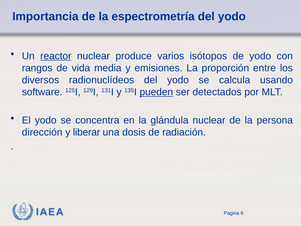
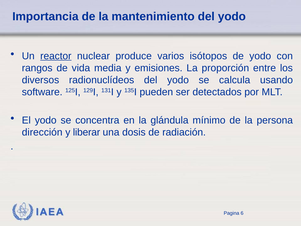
espectrometría: espectrometría -> mantenimiento
pueden underline: present -> none
glándula nuclear: nuclear -> mínimo
